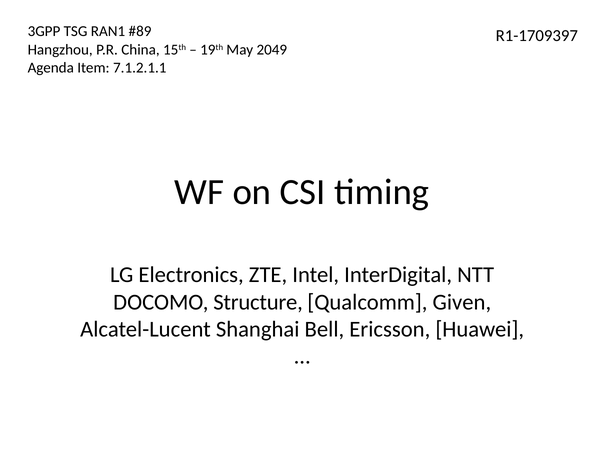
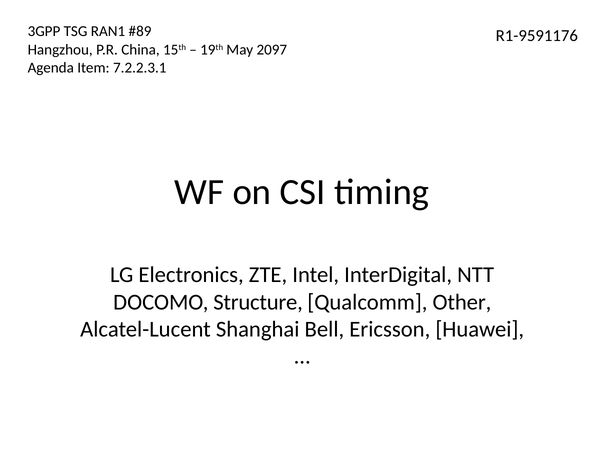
R1-1709397: R1-1709397 -> R1-9591176
2049: 2049 -> 2097
7.1.2.1.1: 7.1.2.1.1 -> 7.2.2.3.1
Given: Given -> Other
